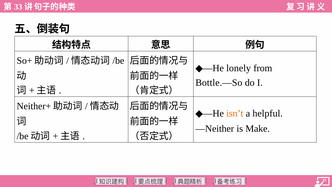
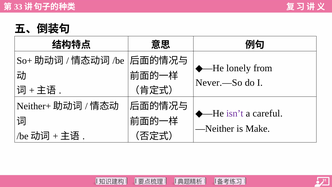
Bottle.—So: Bottle.—So -> Never.—So
isn’t colour: orange -> purple
helpful: helpful -> careful
